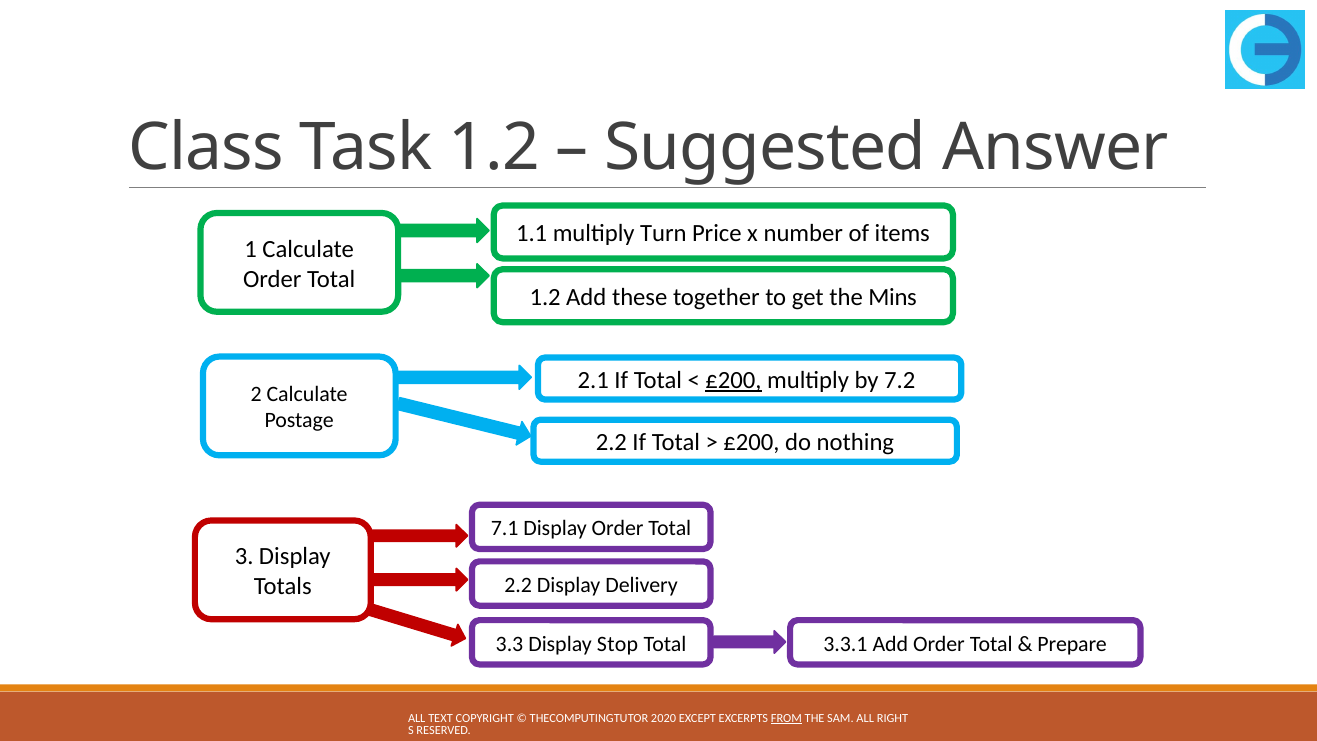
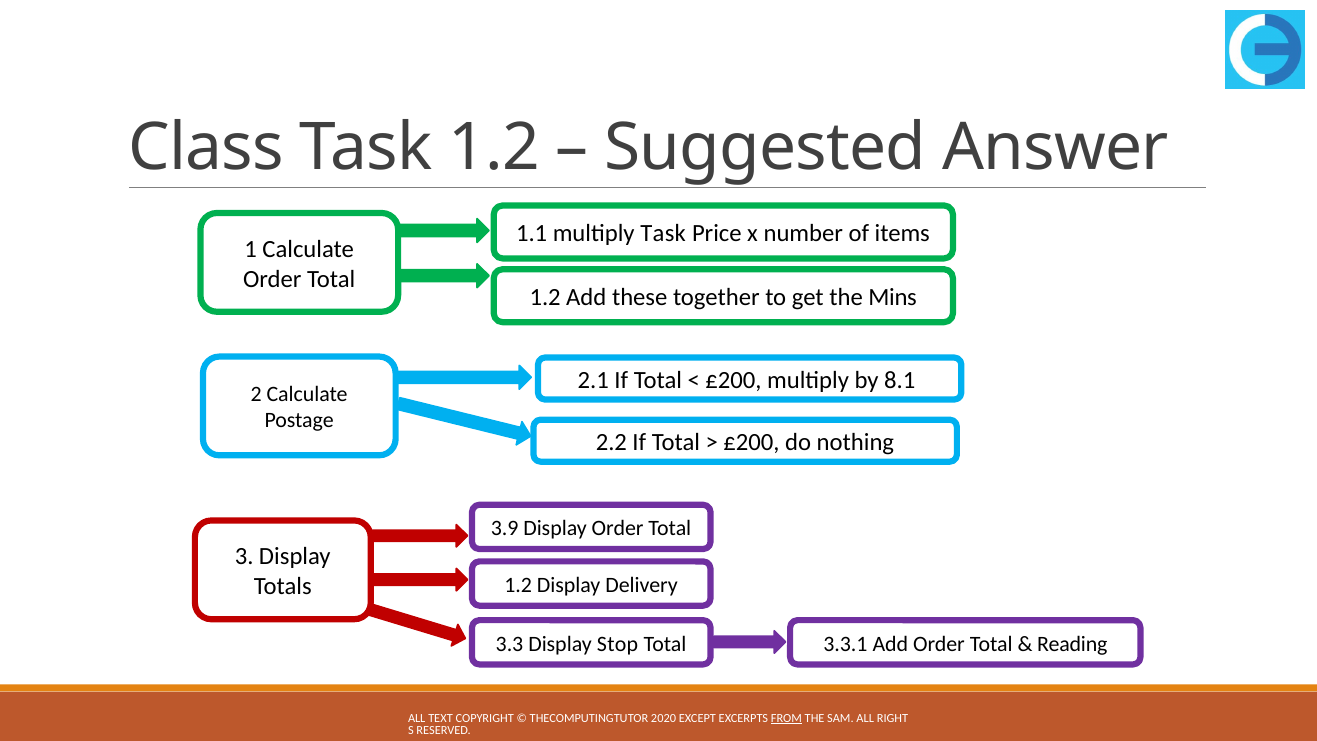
multiply Turn: Turn -> Task
£200 at (734, 380) underline: present -> none
7.2: 7.2 -> 8.1
7.1: 7.1 -> 3.9
2.2 at (518, 585): 2.2 -> 1.2
Prepare: Prepare -> Reading
